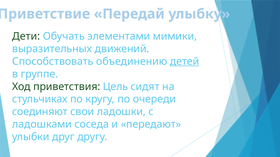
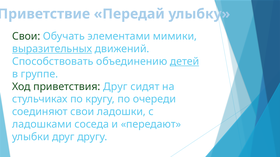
Дети at (26, 36): Дети -> Свои
выразительных underline: none -> present
приветствия Цель: Цель -> Друг
